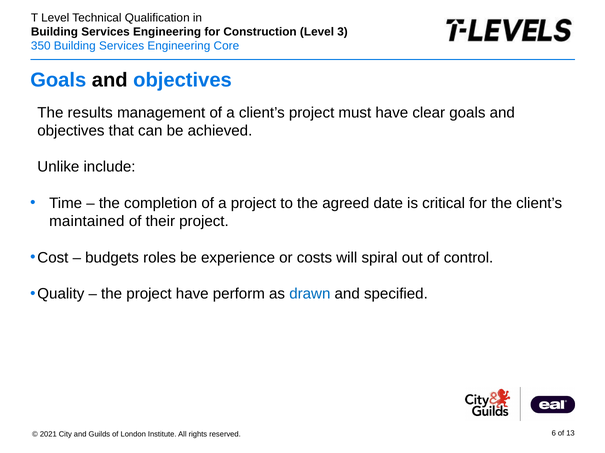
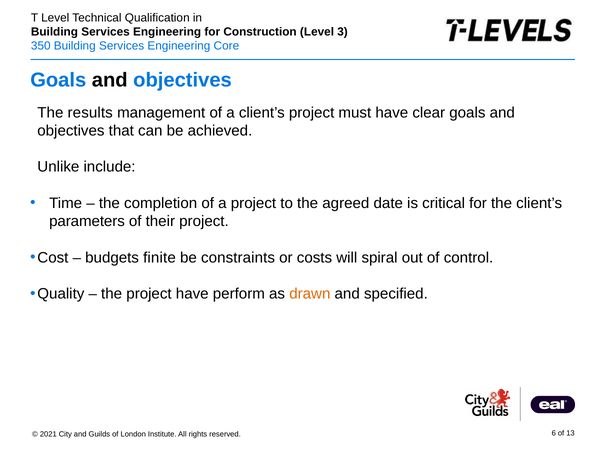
maintained: maintained -> parameters
roles: roles -> finite
experience: experience -> constraints
drawn colour: blue -> orange
